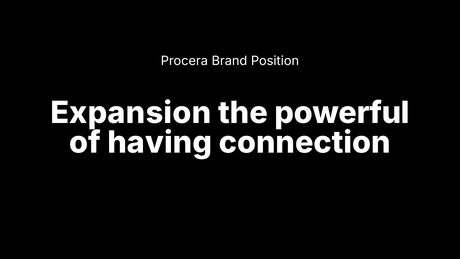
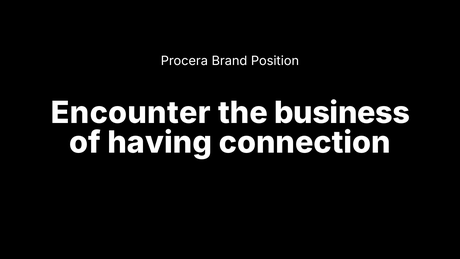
Expansion: Expansion -> Encounter
powerful: powerful -> business
